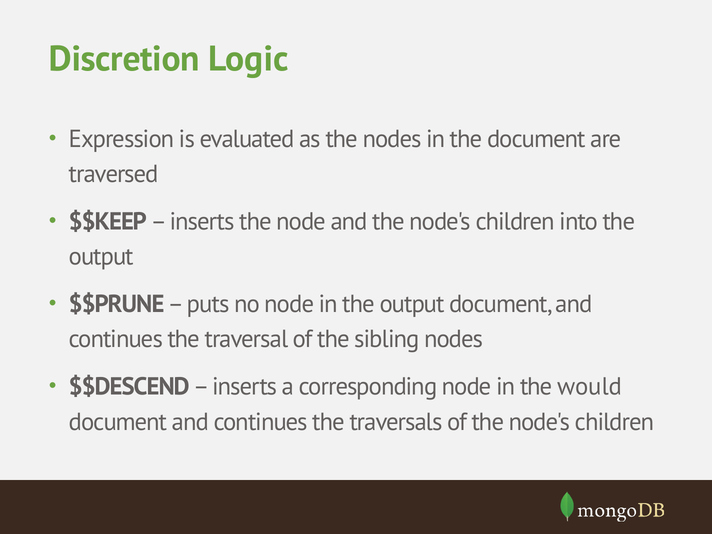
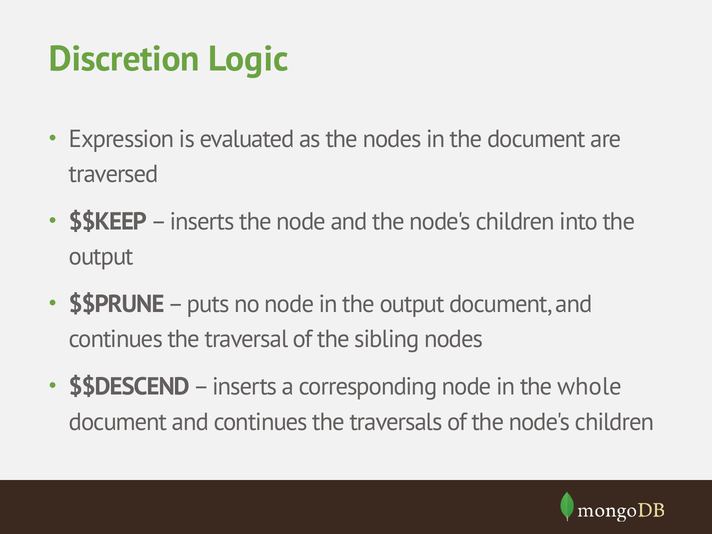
would: would -> whole
